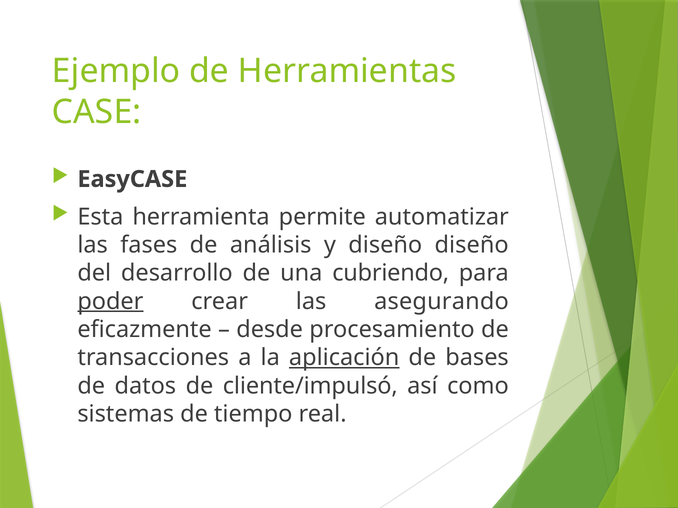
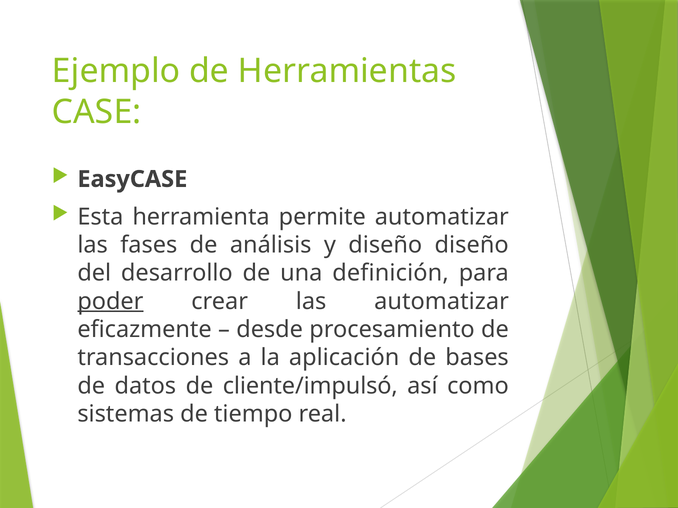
cubriendo: cubriendo -> definición
las asegurando: asegurando -> automatizar
aplicación underline: present -> none
